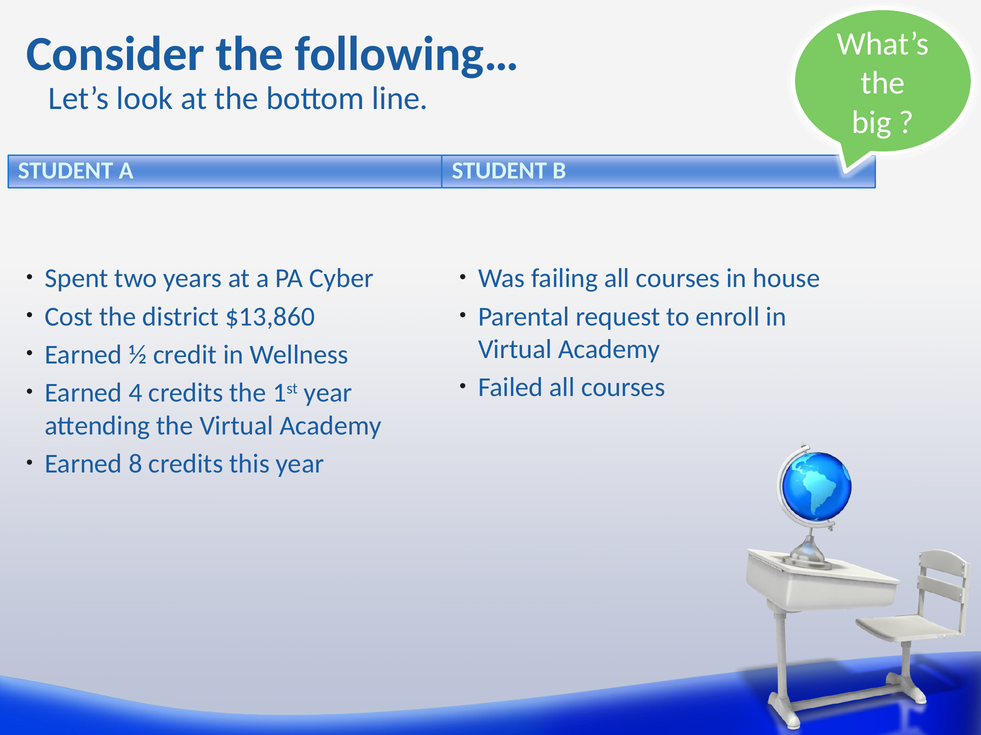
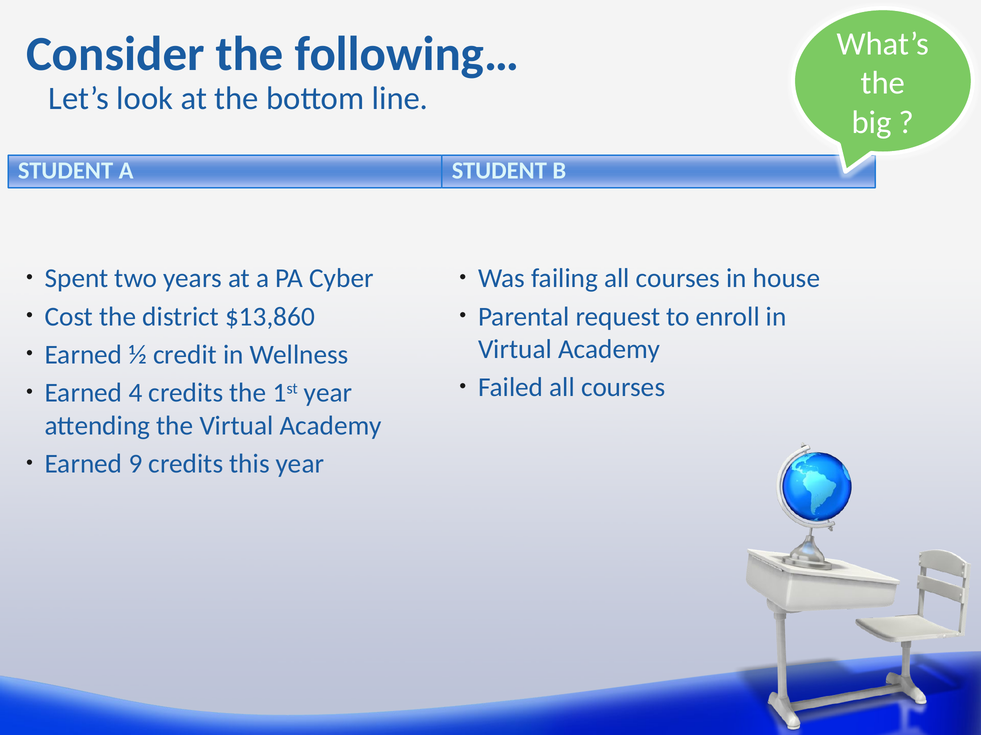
8: 8 -> 9
